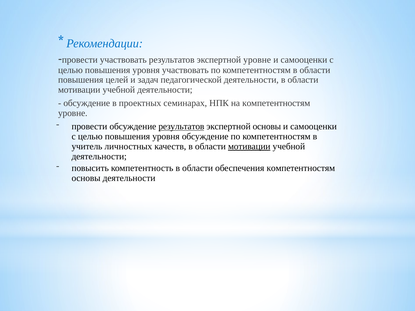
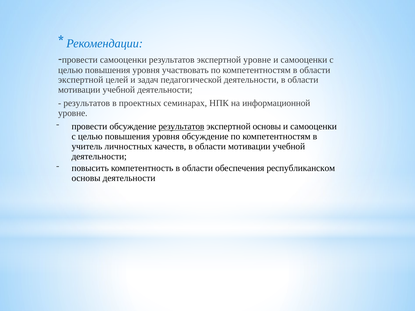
провести участвовать: участвовать -> самооценки
повышения at (81, 80): повышения -> экспертной
обсуждение at (87, 103): обсуждение -> результатов
на компетентностям: компетентностям -> информационной
мотивации at (249, 147) underline: present -> none
обеспечения компетентностям: компетентностям -> республиканском
